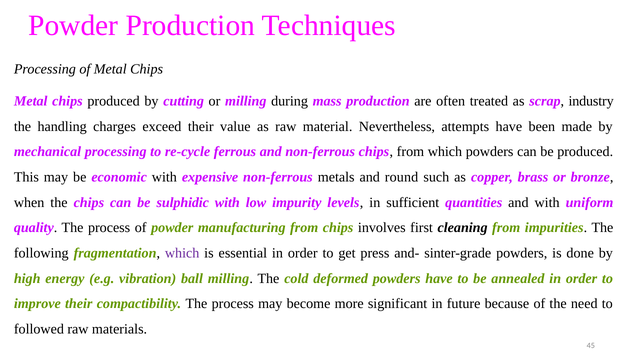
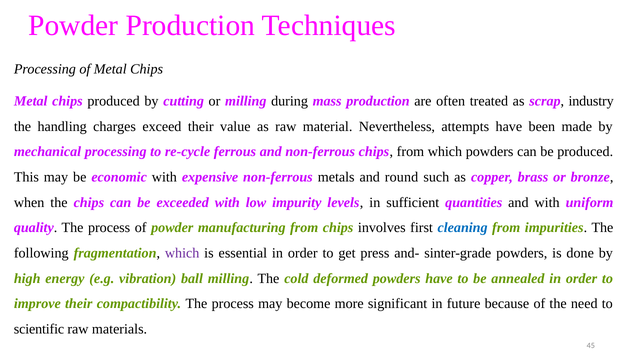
sulphidic: sulphidic -> exceeded
cleaning colour: black -> blue
followed: followed -> scientific
